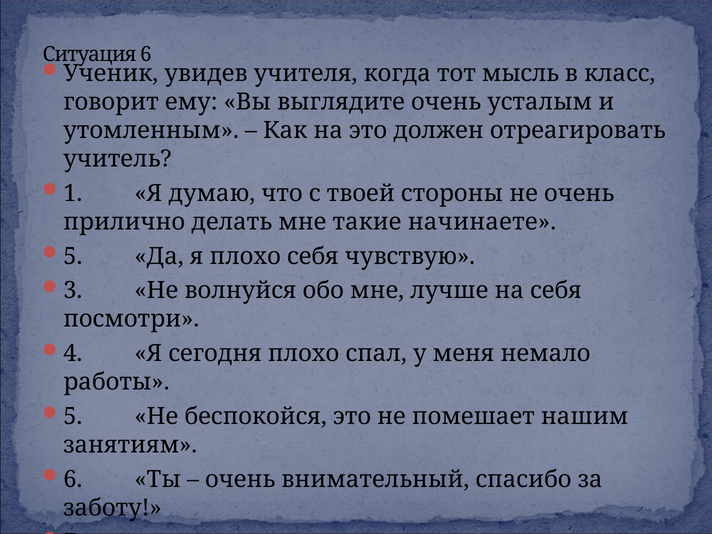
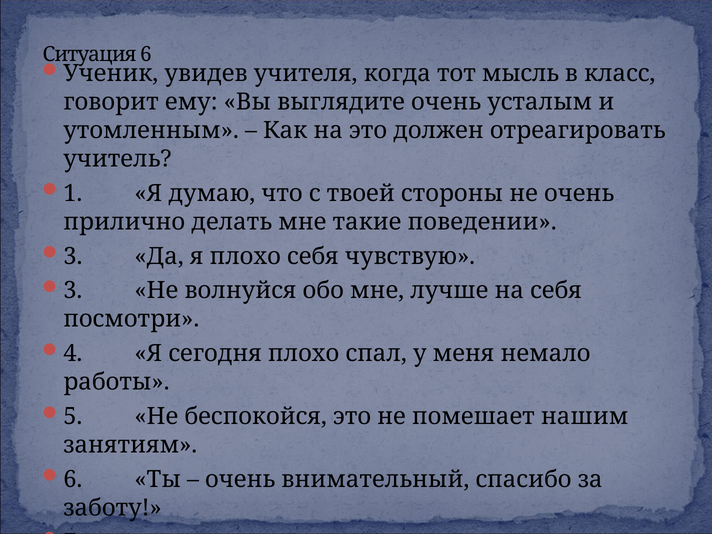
начинаете: начинаете -> поведении
5 at (73, 256): 5 -> 3
